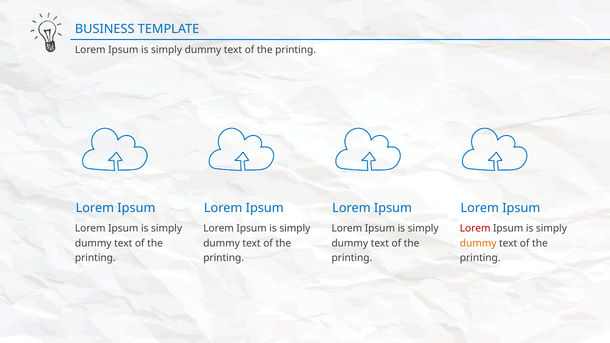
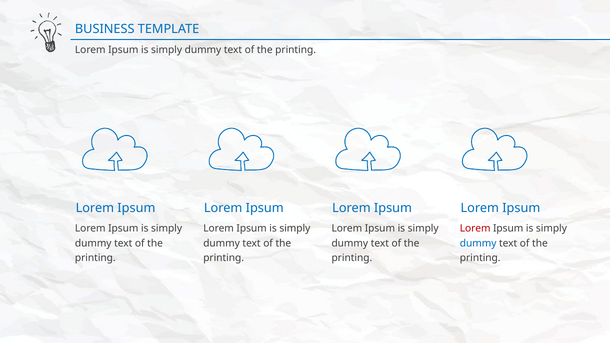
dummy at (478, 243) colour: orange -> blue
